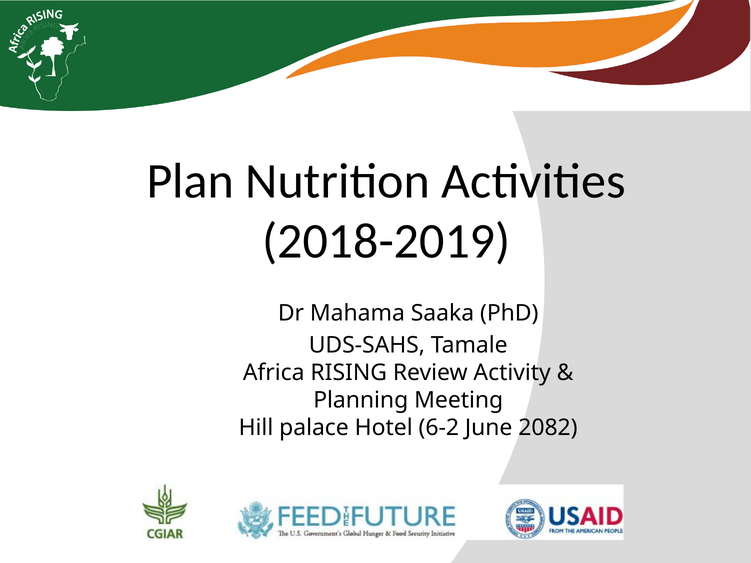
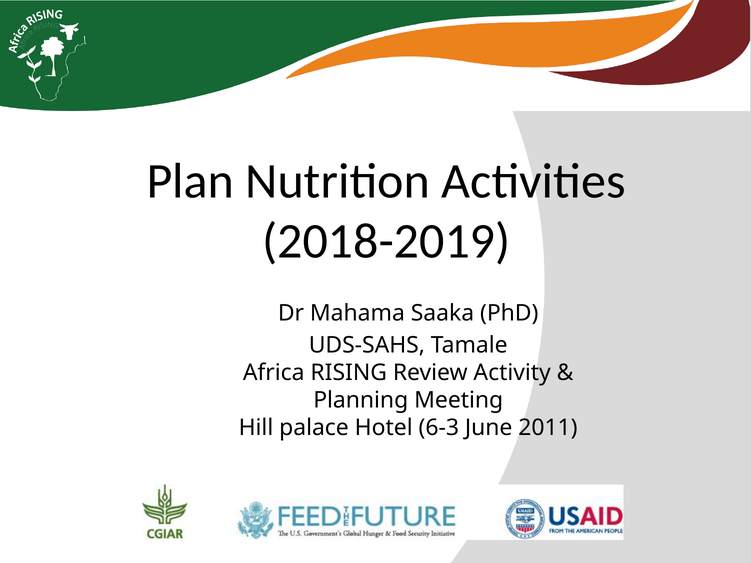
6-2: 6-2 -> 6-3
2082: 2082 -> 2011
